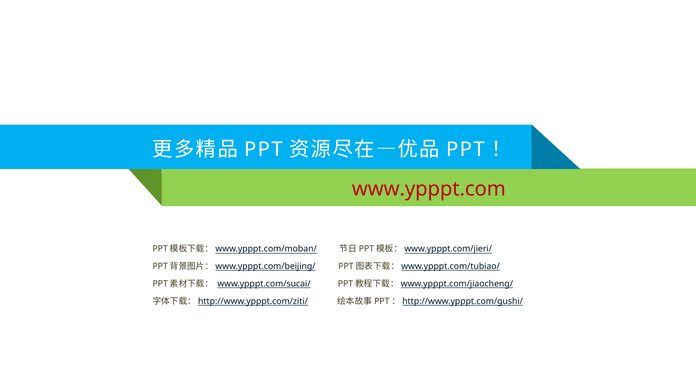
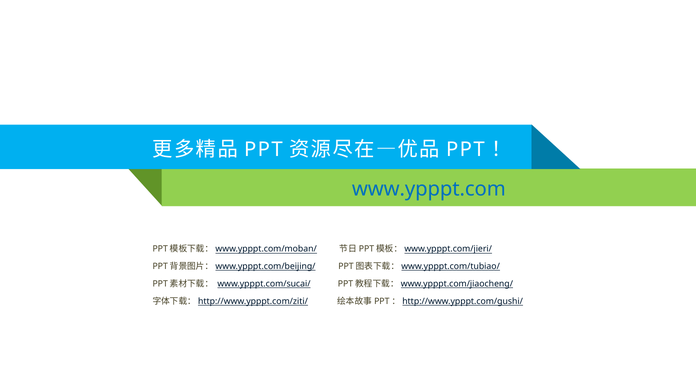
www.ypppt.com colour: red -> blue
